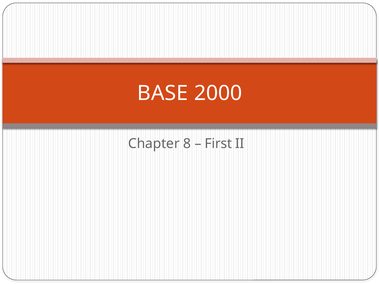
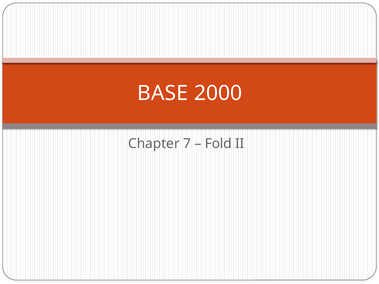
8: 8 -> 7
First: First -> Fold
